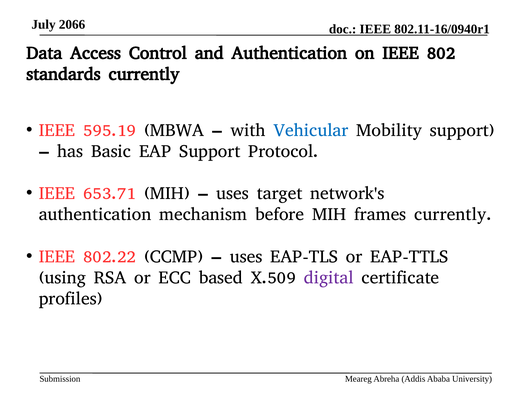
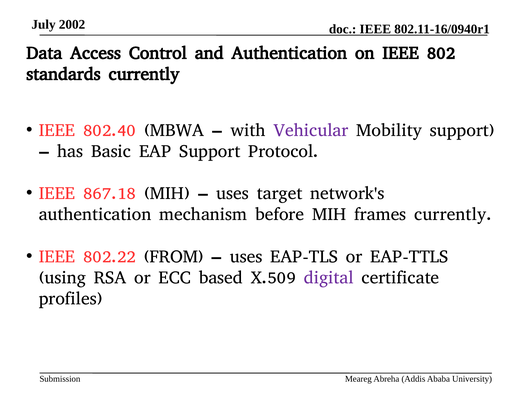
2066: 2066 -> 2002
595.19: 595.19 -> 802.40
Vehicular colour: blue -> purple
653.71: 653.71 -> 867.18
CCMP: CCMP -> FROM
